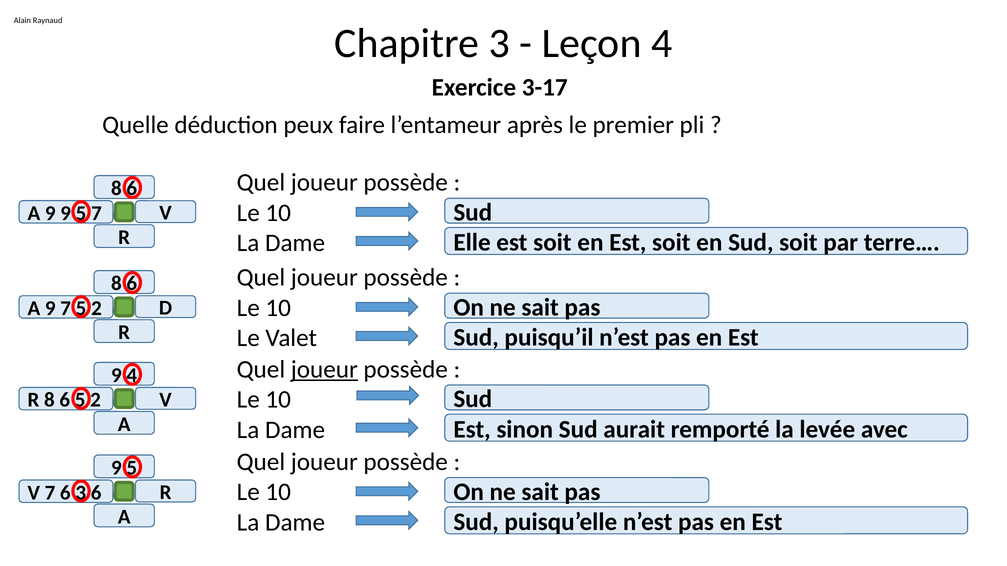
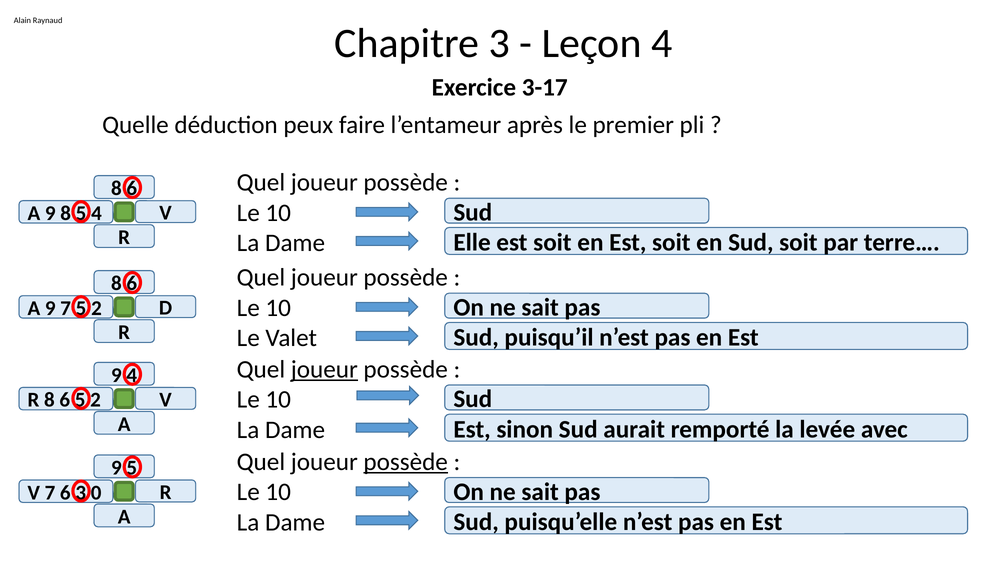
9 9: 9 -> 8
7 at (96, 213): 7 -> 4
possède at (406, 462) underline: none -> present
6 at (96, 493): 6 -> 0
